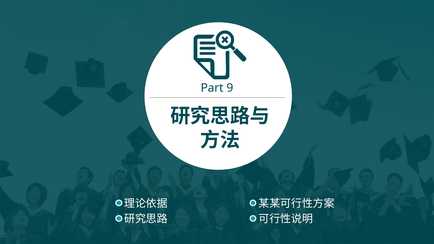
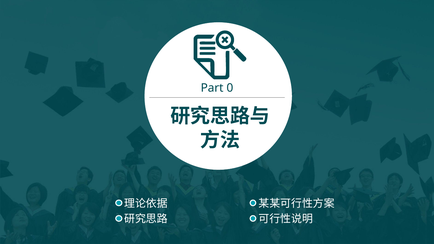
9: 9 -> 0
